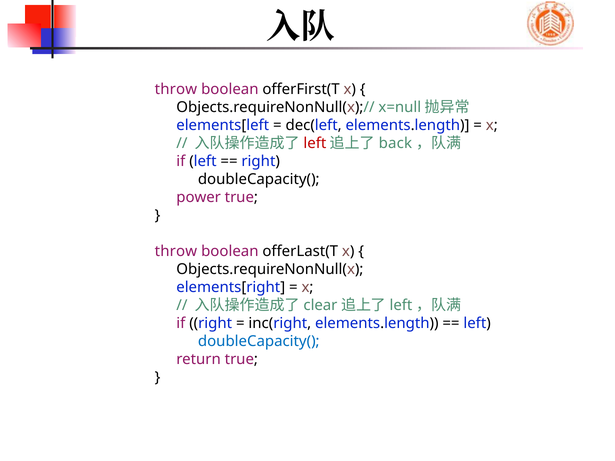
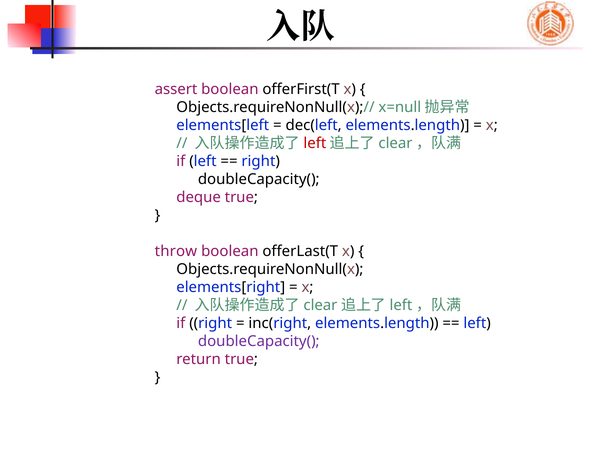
throw at (176, 89): throw -> assert
back at (395, 143): back -> clear
power: power -> deque
doubleCapacity( at (259, 342) colour: blue -> purple
